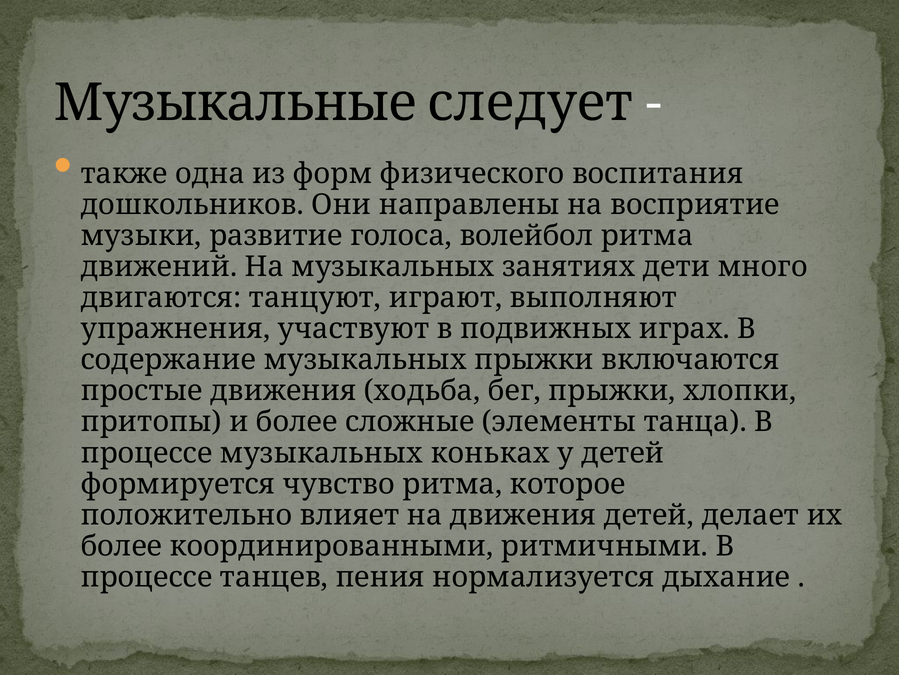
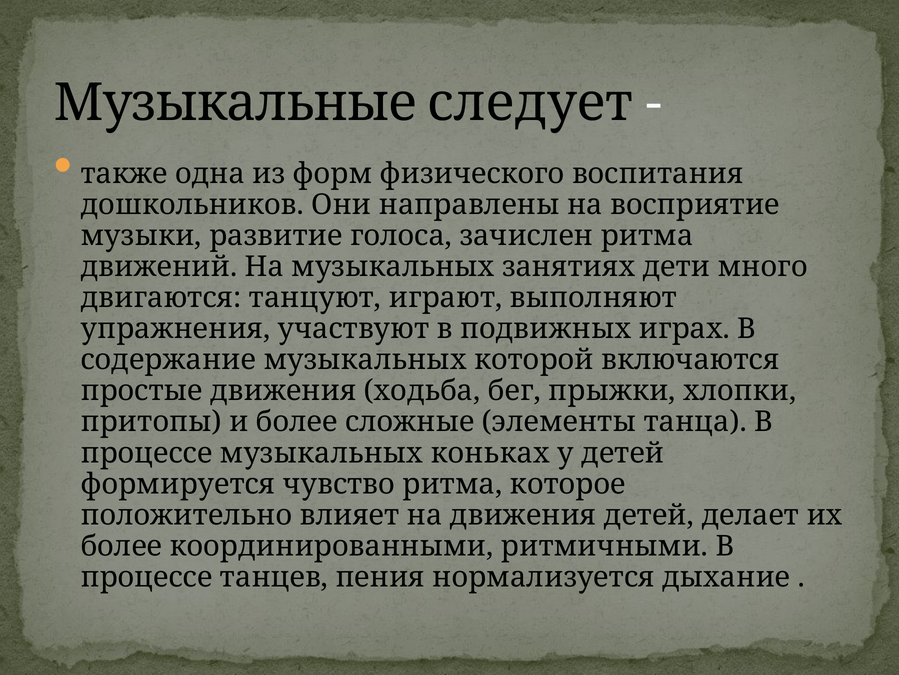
волейбол: волейбол -> зачислен
музыкальных прыжки: прыжки -> которой
